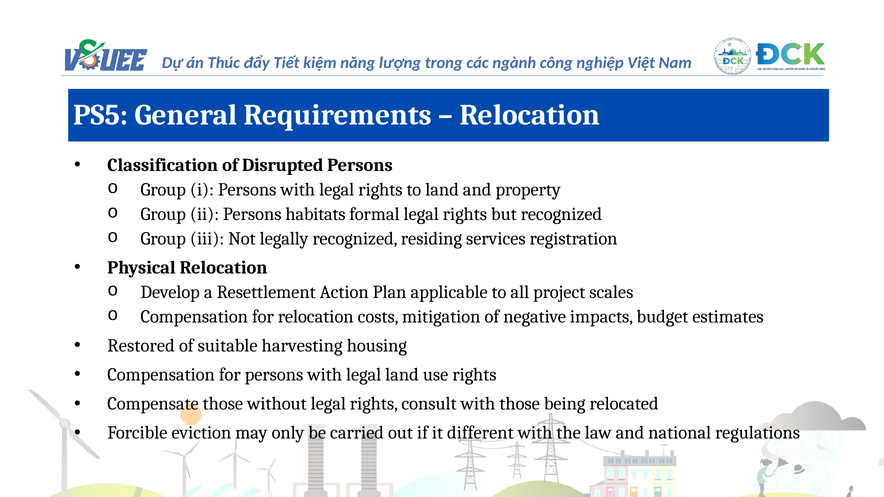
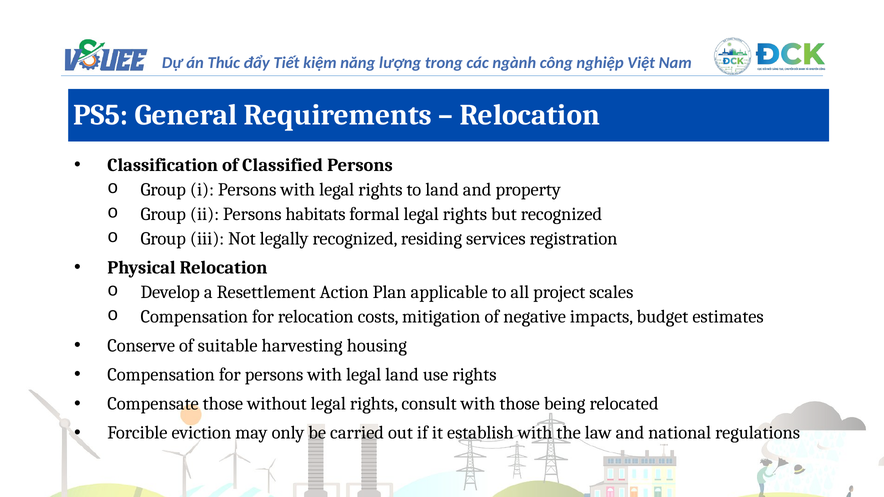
Disrupted: Disrupted -> Classified
Restored: Restored -> Conserve
different: different -> establish
